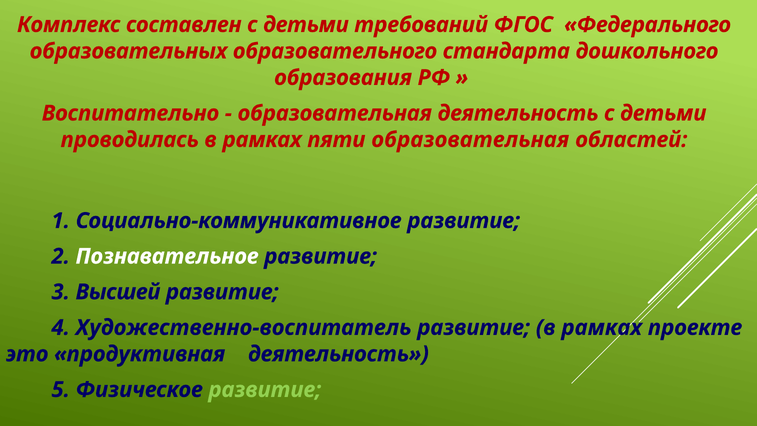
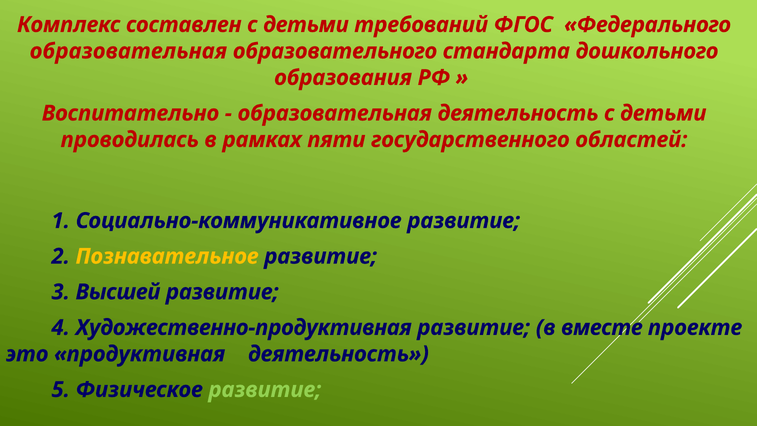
образовательных at (129, 51): образовательных -> образовательная
пяти образовательная: образовательная -> государственного
Познавательное colour: white -> yellow
Художественно-воспитатель: Художественно-воспитатель -> Художественно-продуктивная
развитие в рамках: рамках -> вместе
